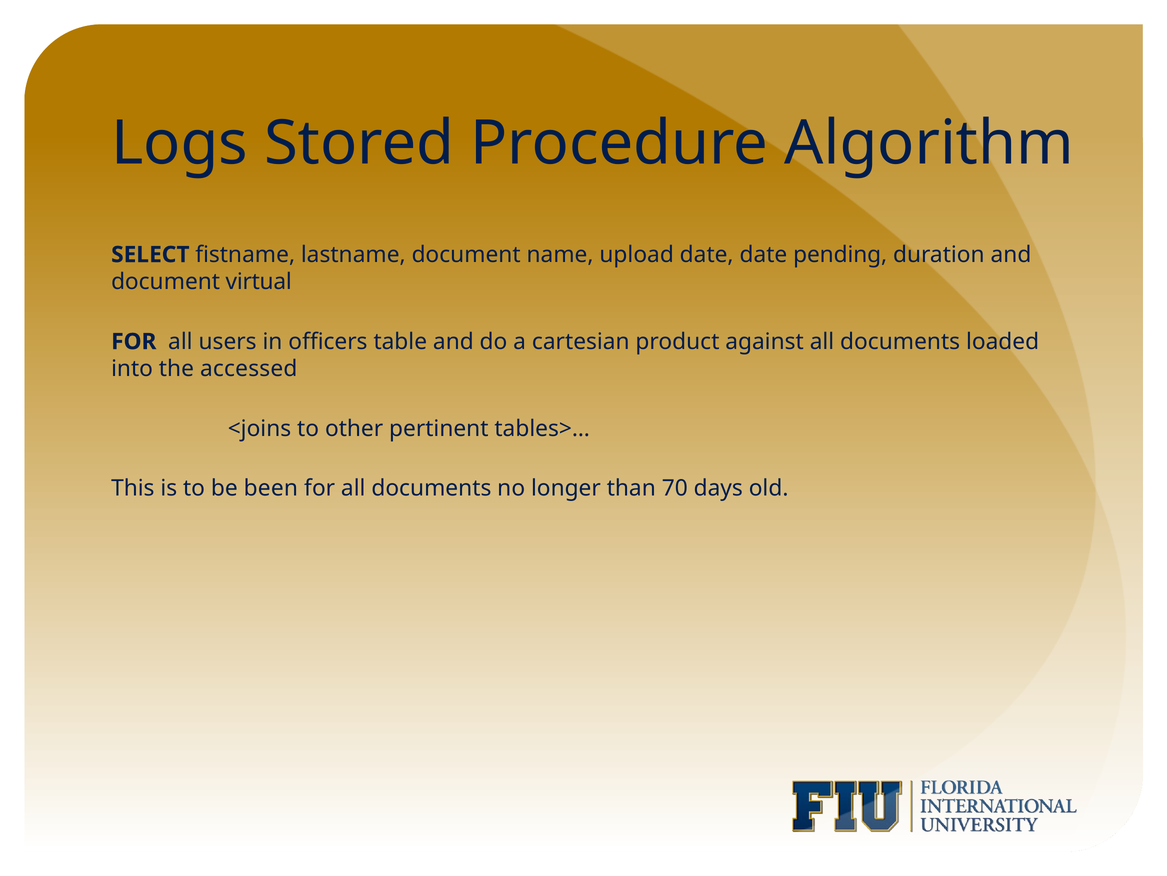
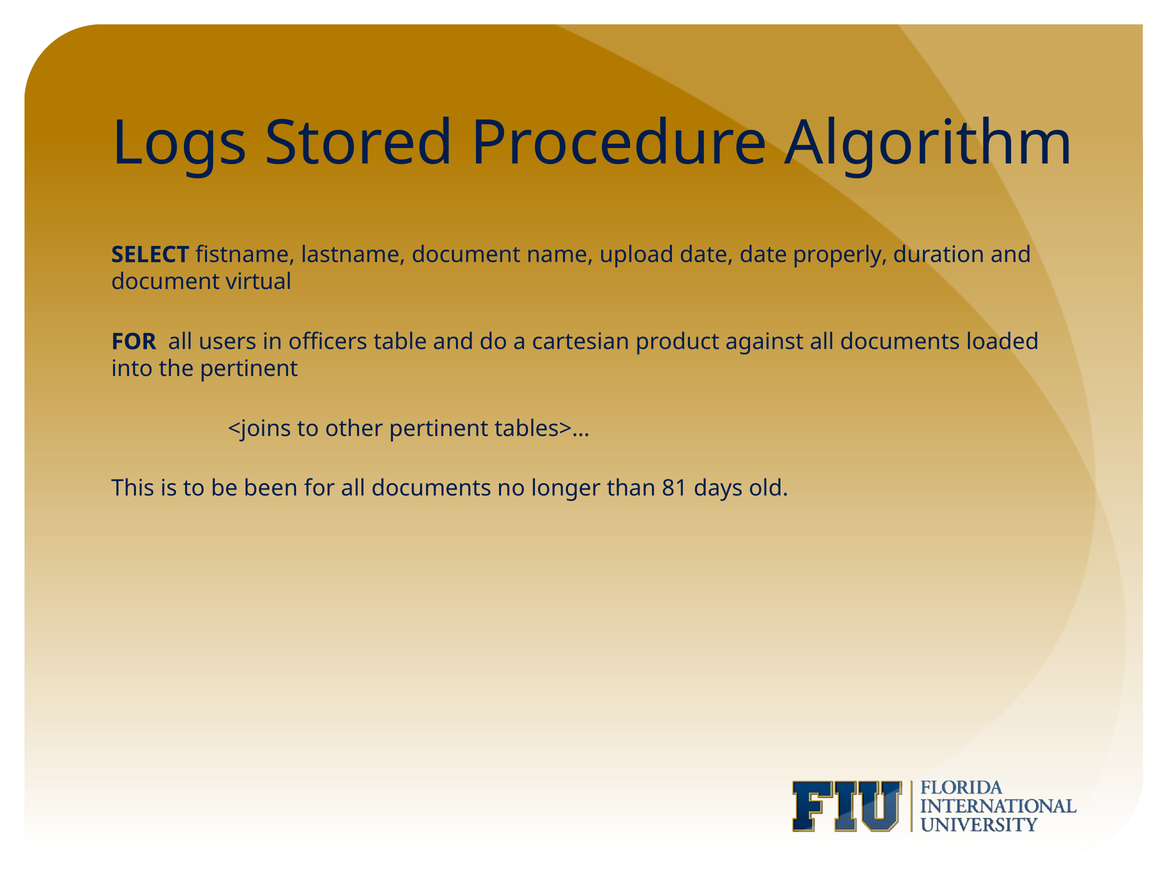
pending: pending -> properly
the accessed: accessed -> pertinent
70: 70 -> 81
